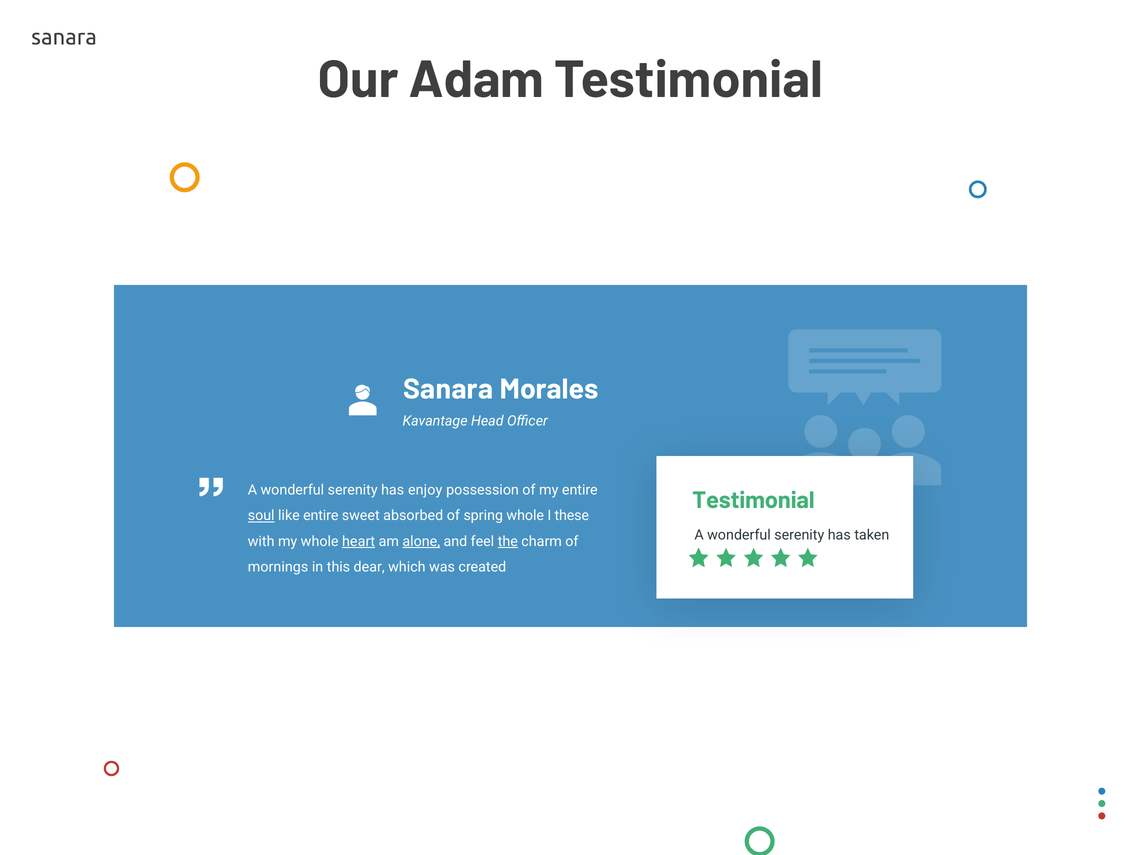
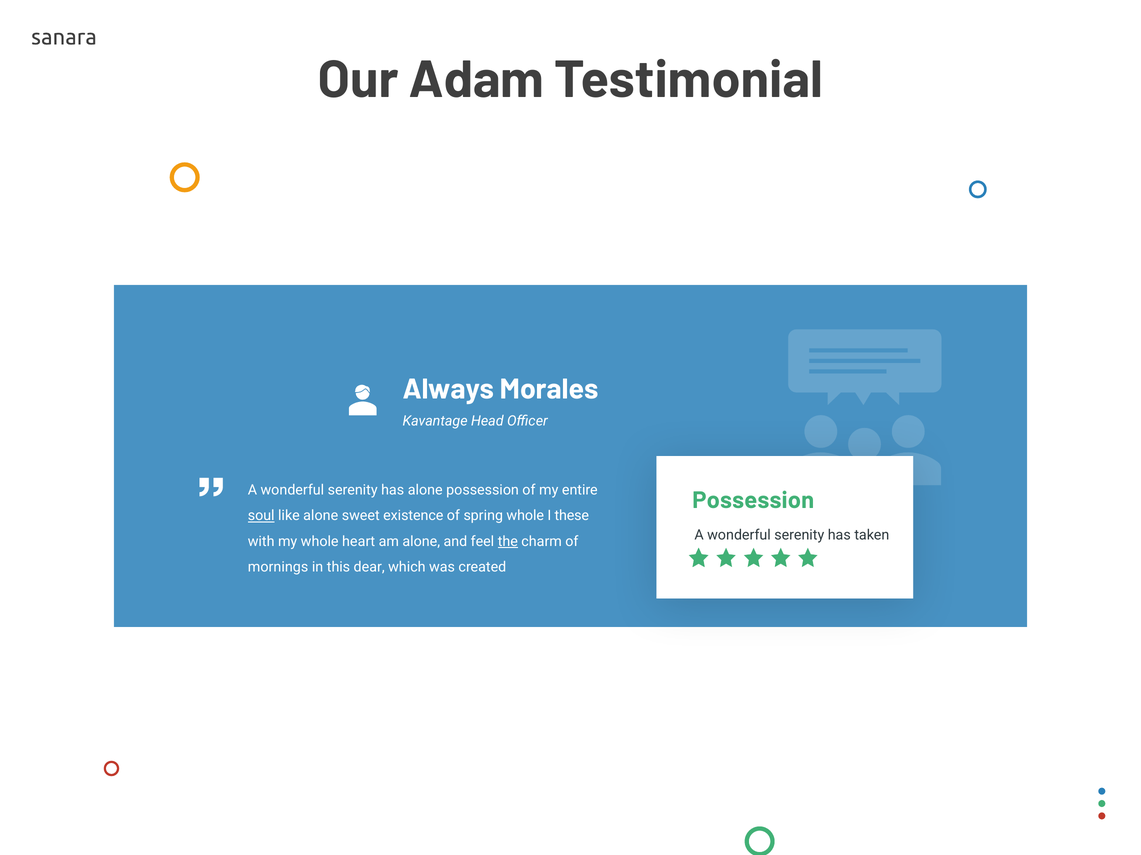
Sanara: Sanara -> Always
has enjoy: enjoy -> alone
Testimonial at (753, 501): Testimonial -> Possession
like entire: entire -> alone
absorbed: absorbed -> existence
heart underline: present -> none
alone at (421, 542) underline: present -> none
